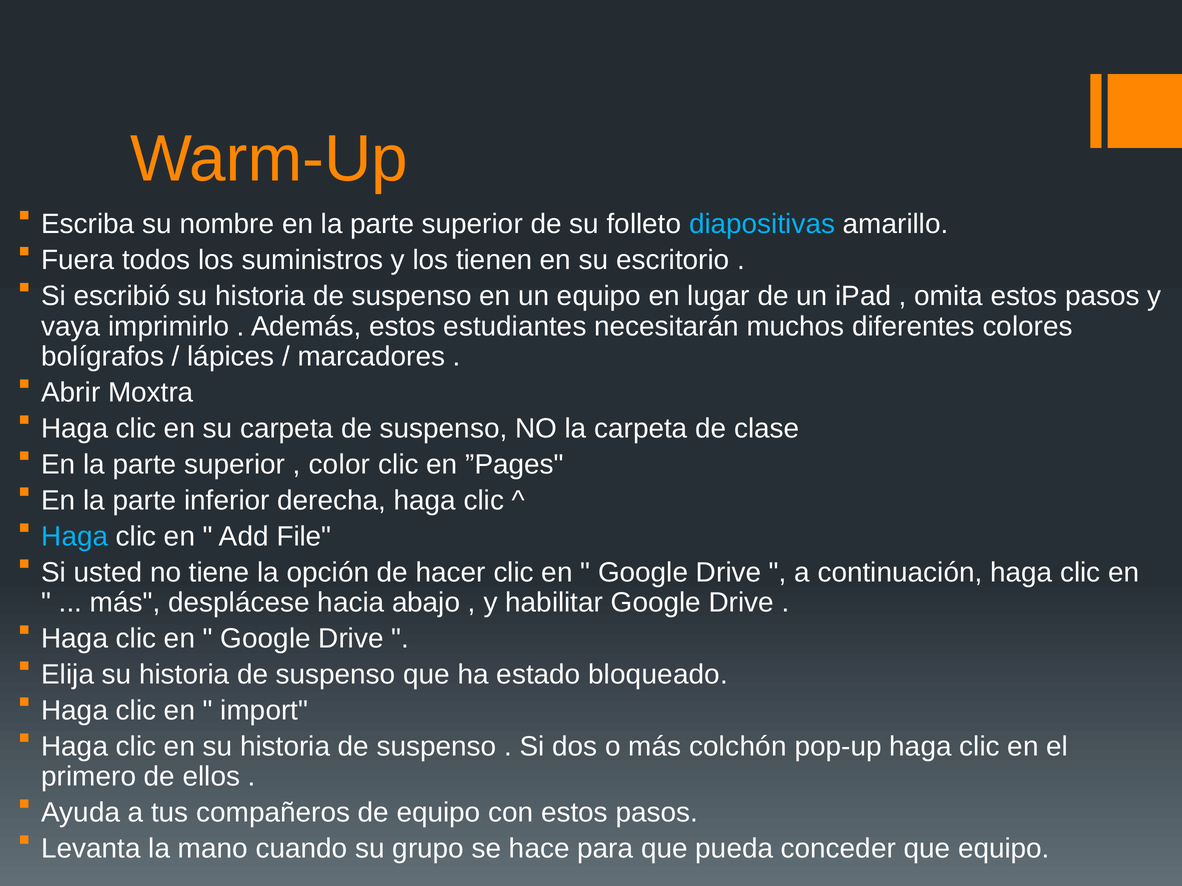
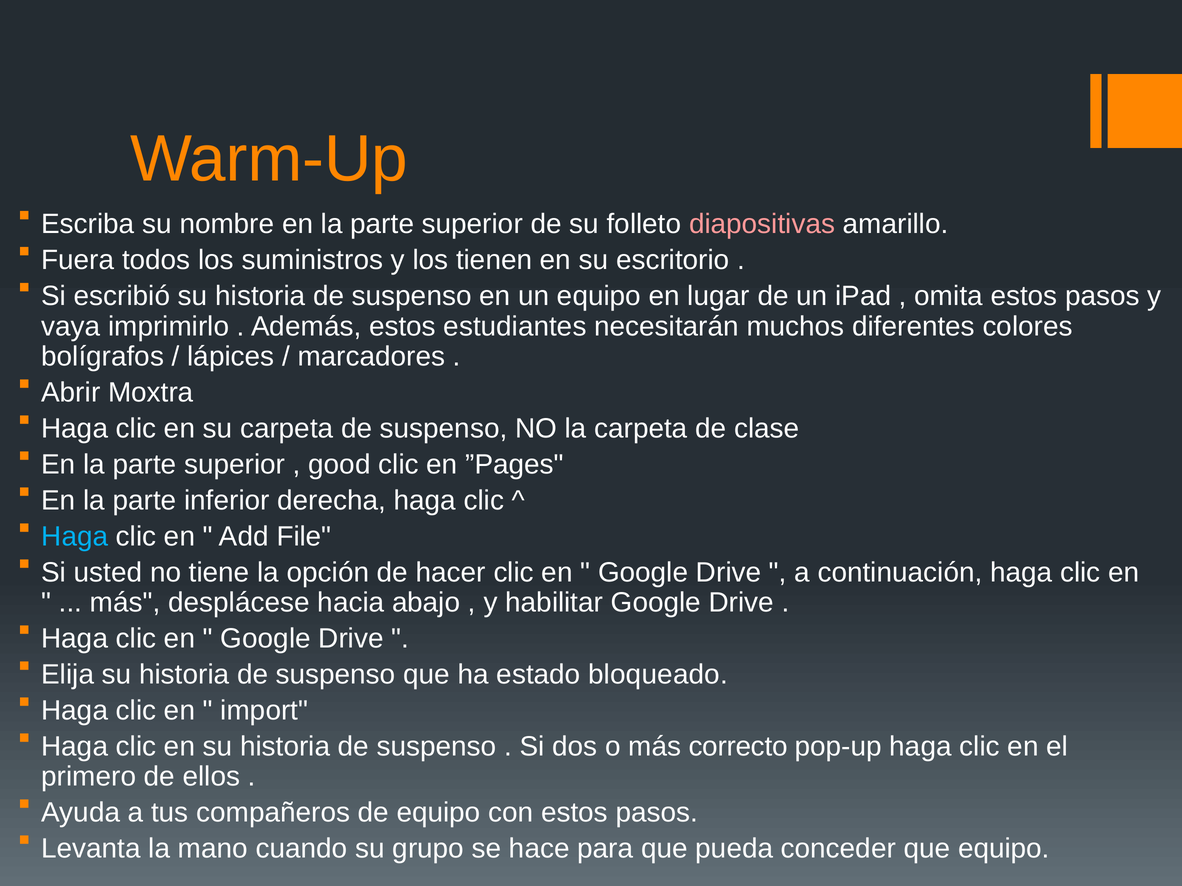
diapositivas colour: light blue -> pink
color: color -> good
colchón: colchón -> correcto
